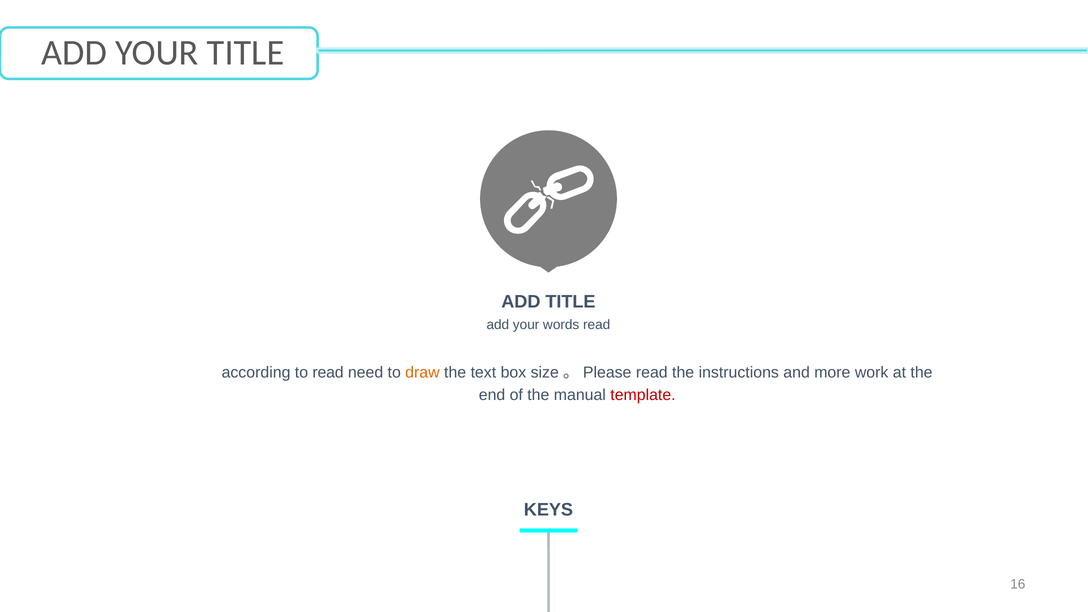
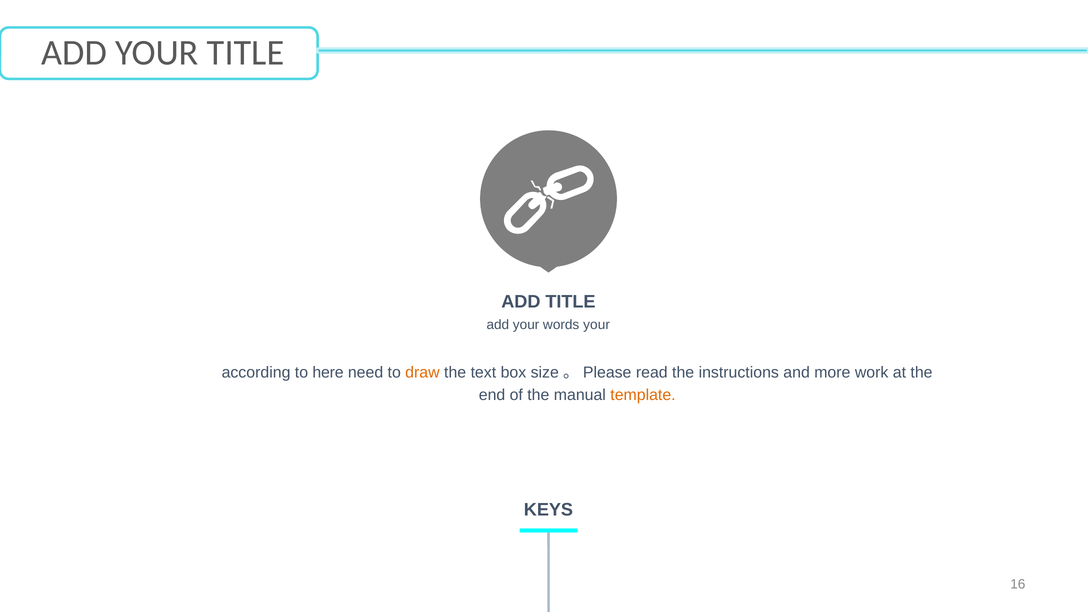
words read: read -> your
to read: read -> here
template colour: red -> orange
